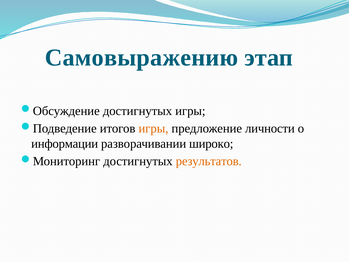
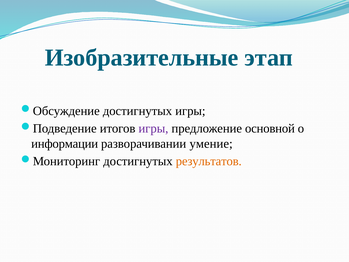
Самовыражению: Самовыражению -> Изобразительные
игры at (153, 128) colour: orange -> purple
личности: личности -> основной
широко: широко -> умение
